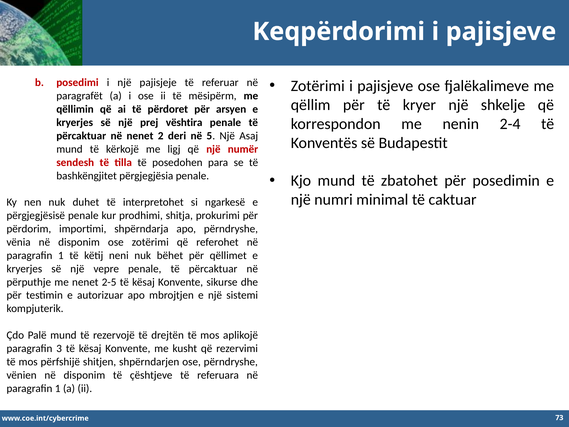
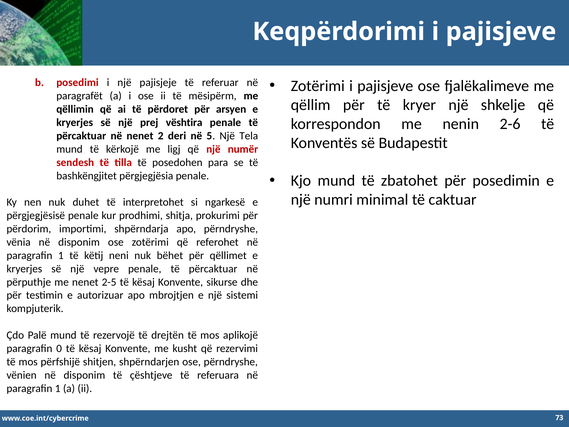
2-4: 2-4 -> 2-6
Asaj: Asaj -> Tela
3: 3 -> 0
